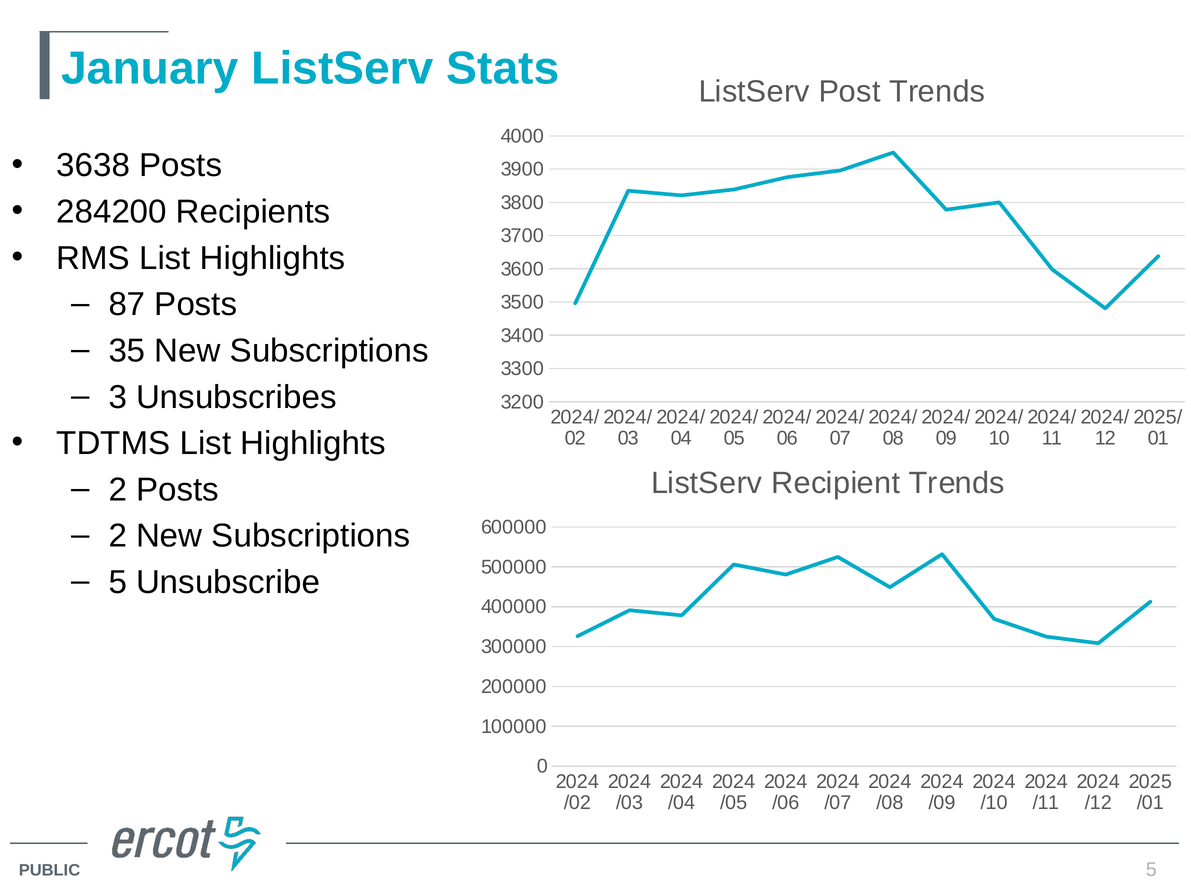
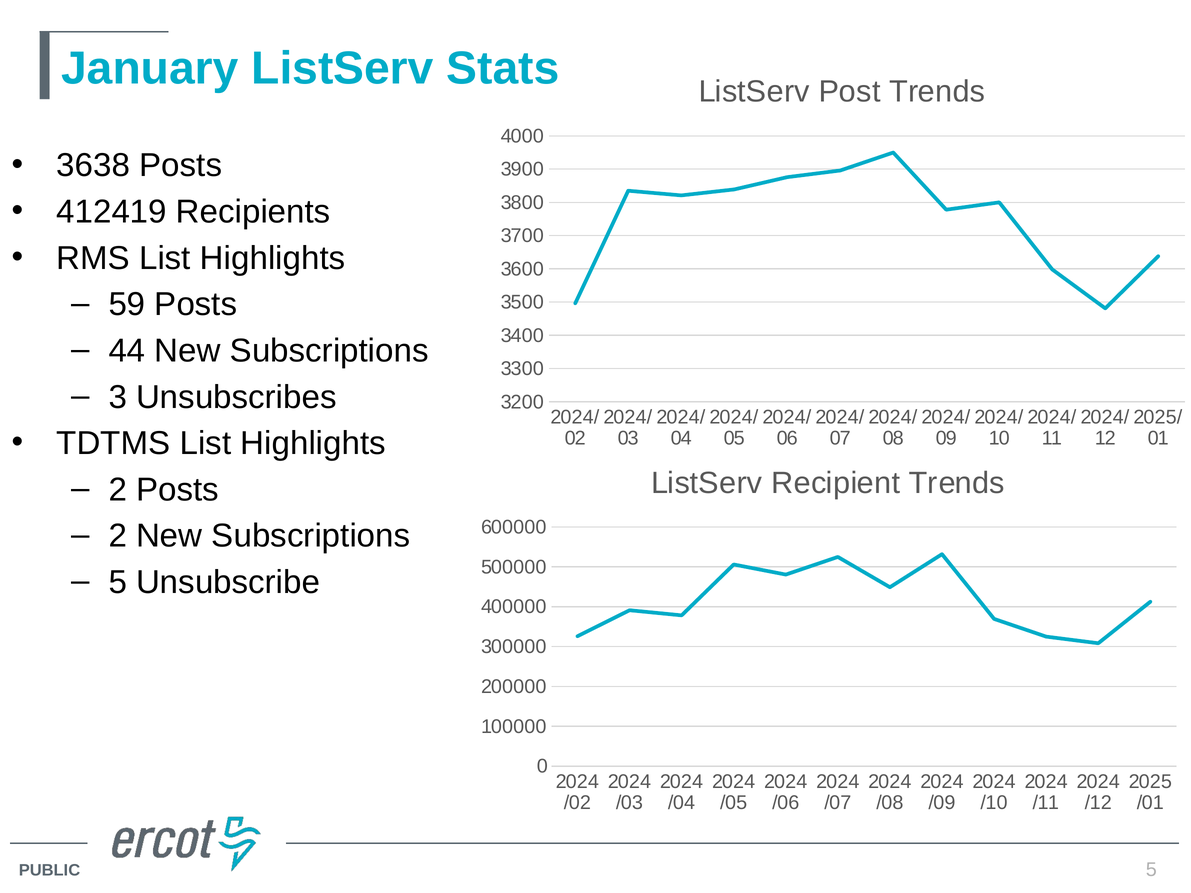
284200: 284200 -> 412419
87: 87 -> 59
35: 35 -> 44
